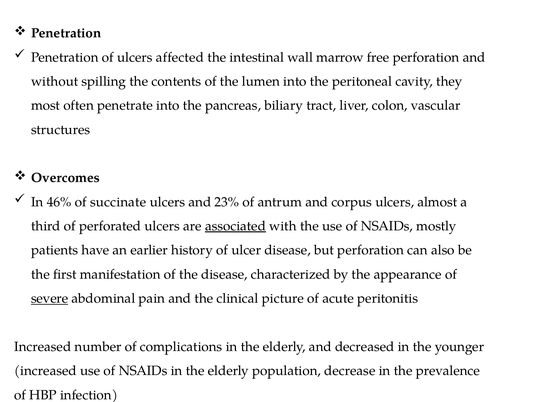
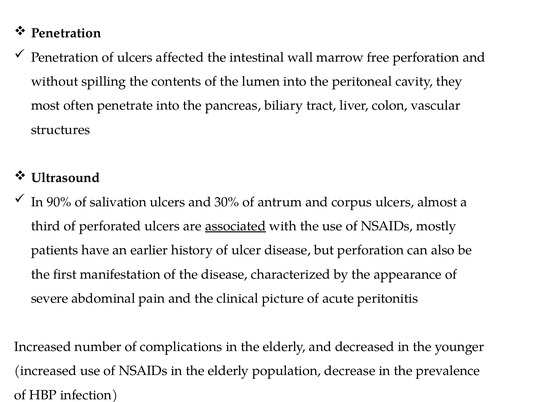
Overcomes: Overcomes -> Ultrasound
46%: 46% -> 90%
succinate: succinate -> salivation
23%: 23% -> 30%
severe underline: present -> none
